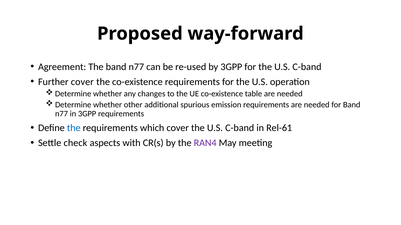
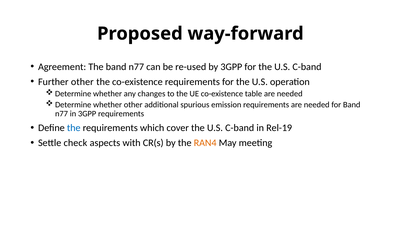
Further cover: cover -> other
Rel-61: Rel-61 -> Rel-19
RAN4 colour: purple -> orange
